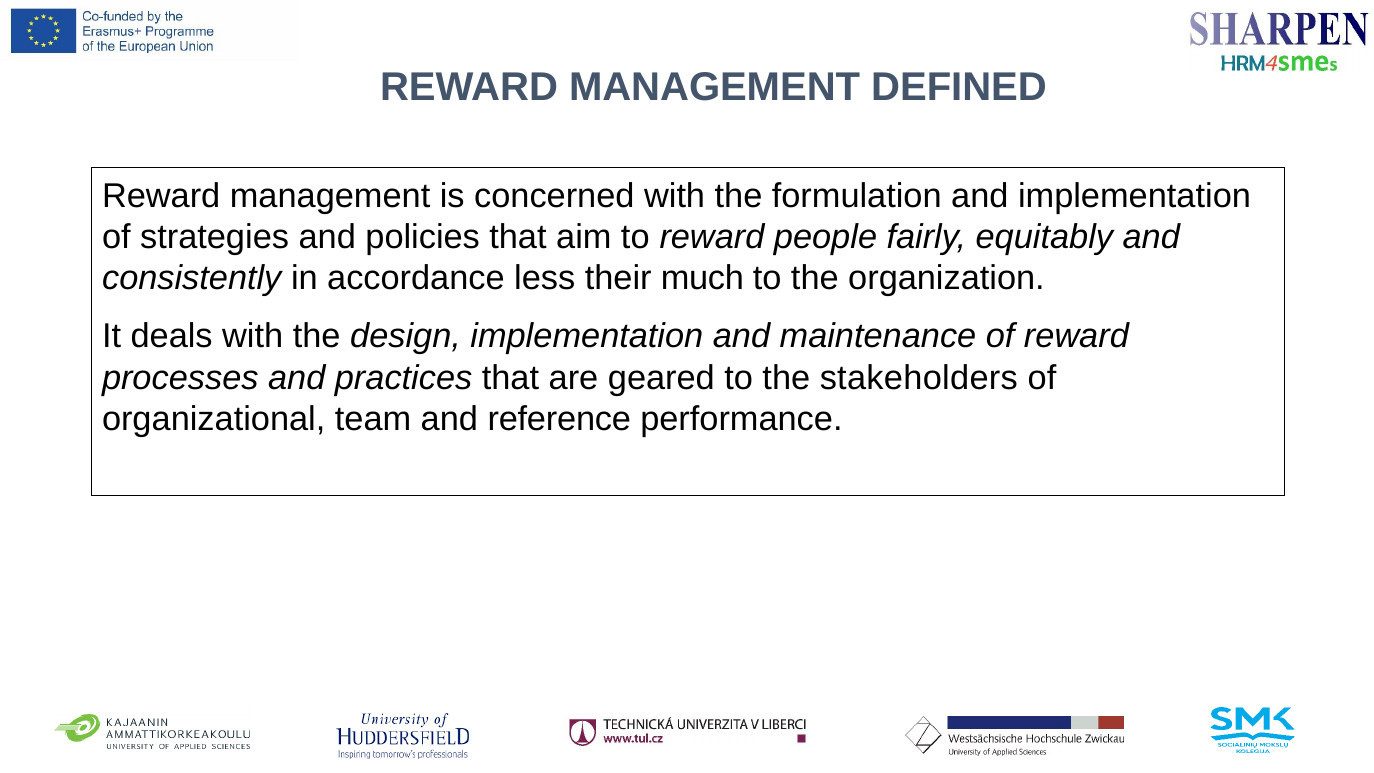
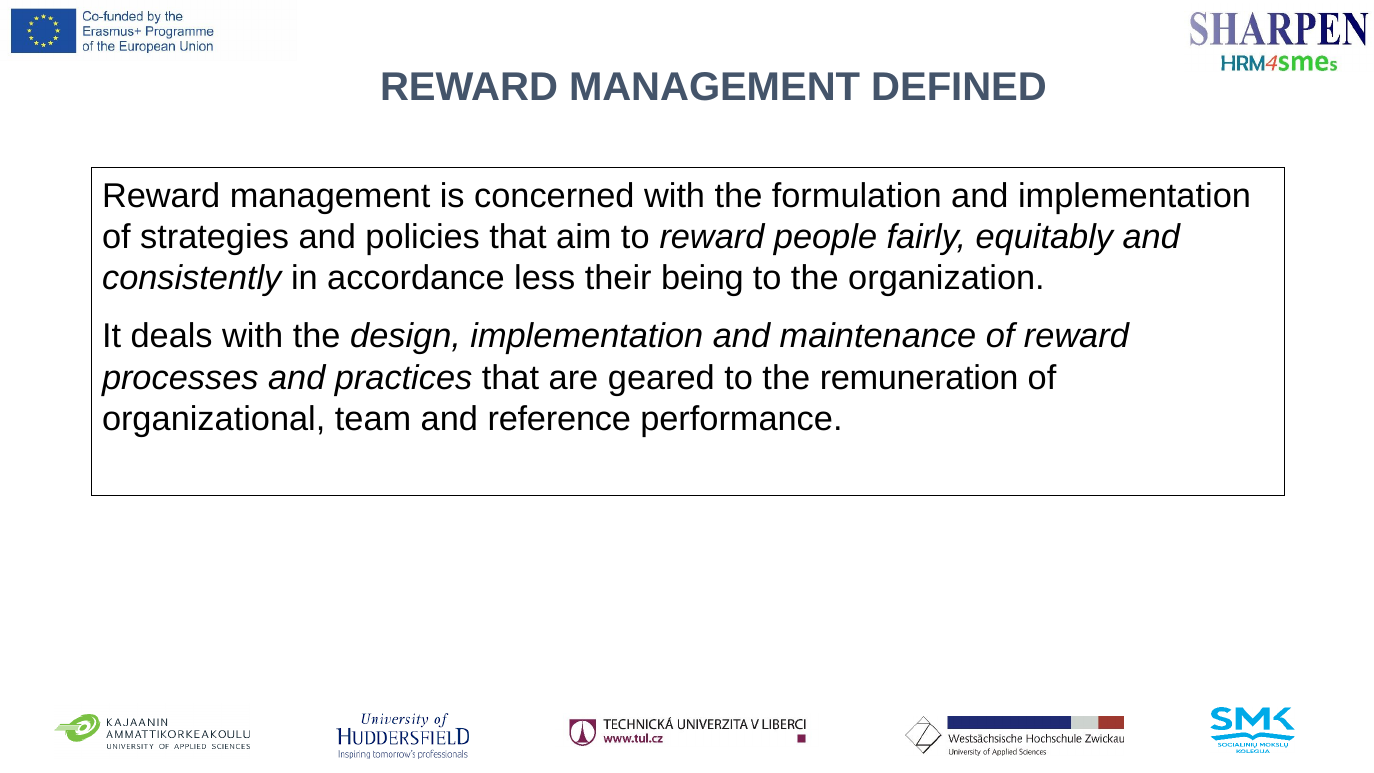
much: much -> being
stakeholders: stakeholders -> remuneration
